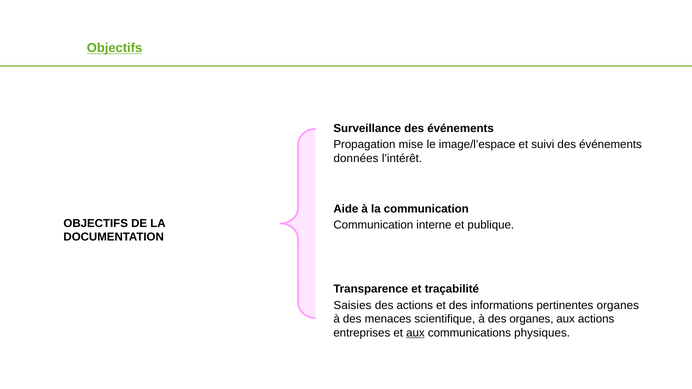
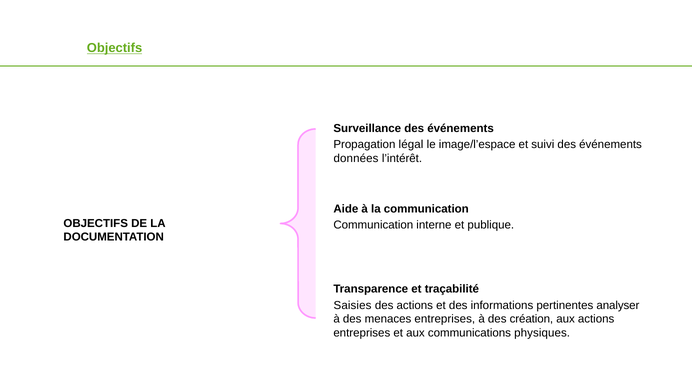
mise: mise -> légal
pertinentes organes: organes -> analyser
menaces scientifique: scientifique -> entreprises
des organes: organes -> création
aux at (415, 333) underline: present -> none
